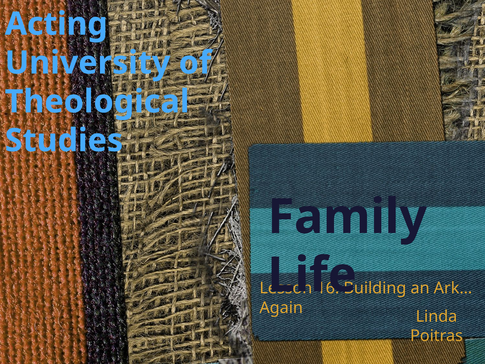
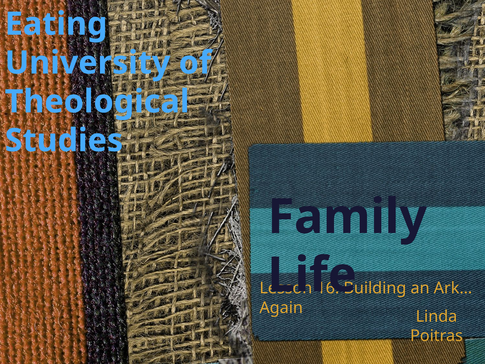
Acting: Acting -> Eating
